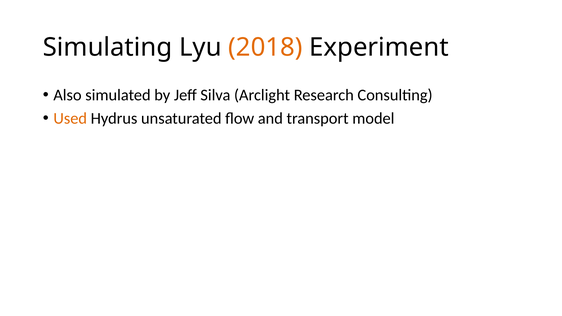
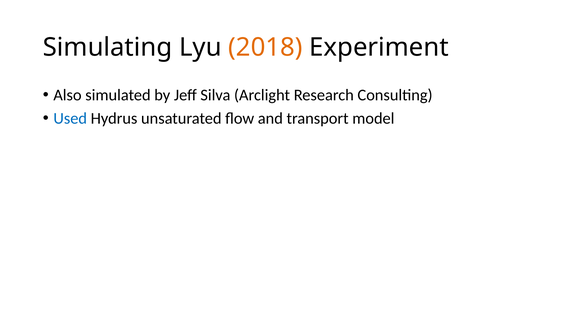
Used colour: orange -> blue
